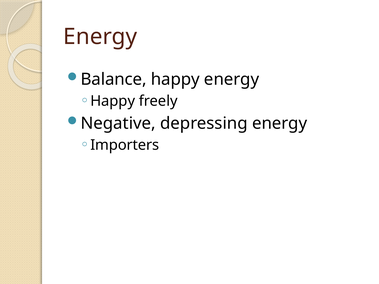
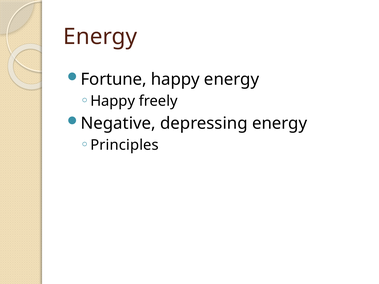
Balance: Balance -> Fortune
Importers: Importers -> Principles
